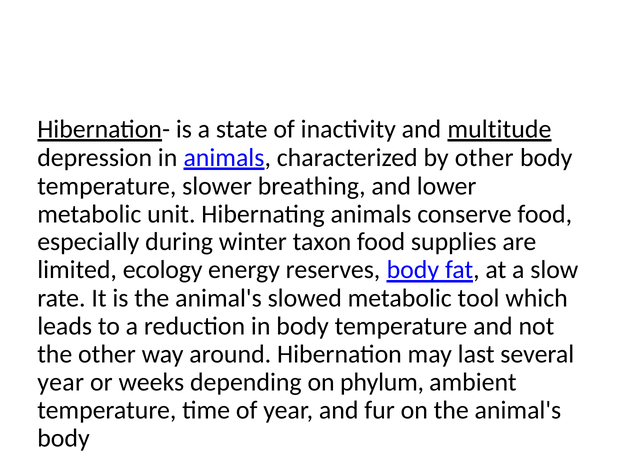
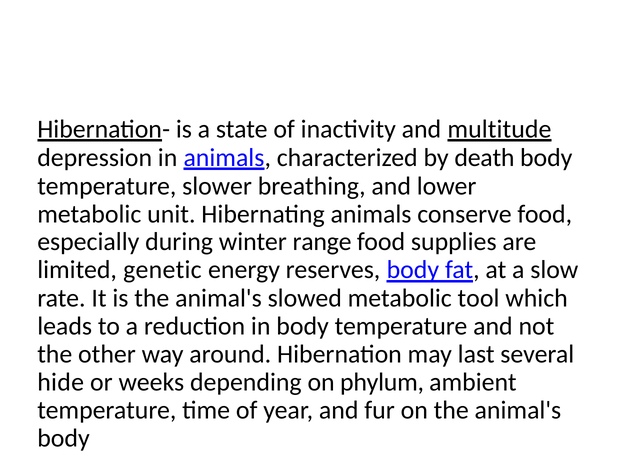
by other: other -> death
taxon: taxon -> range
ecology: ecology -> genetic
year at (61, 382): year -> hide
